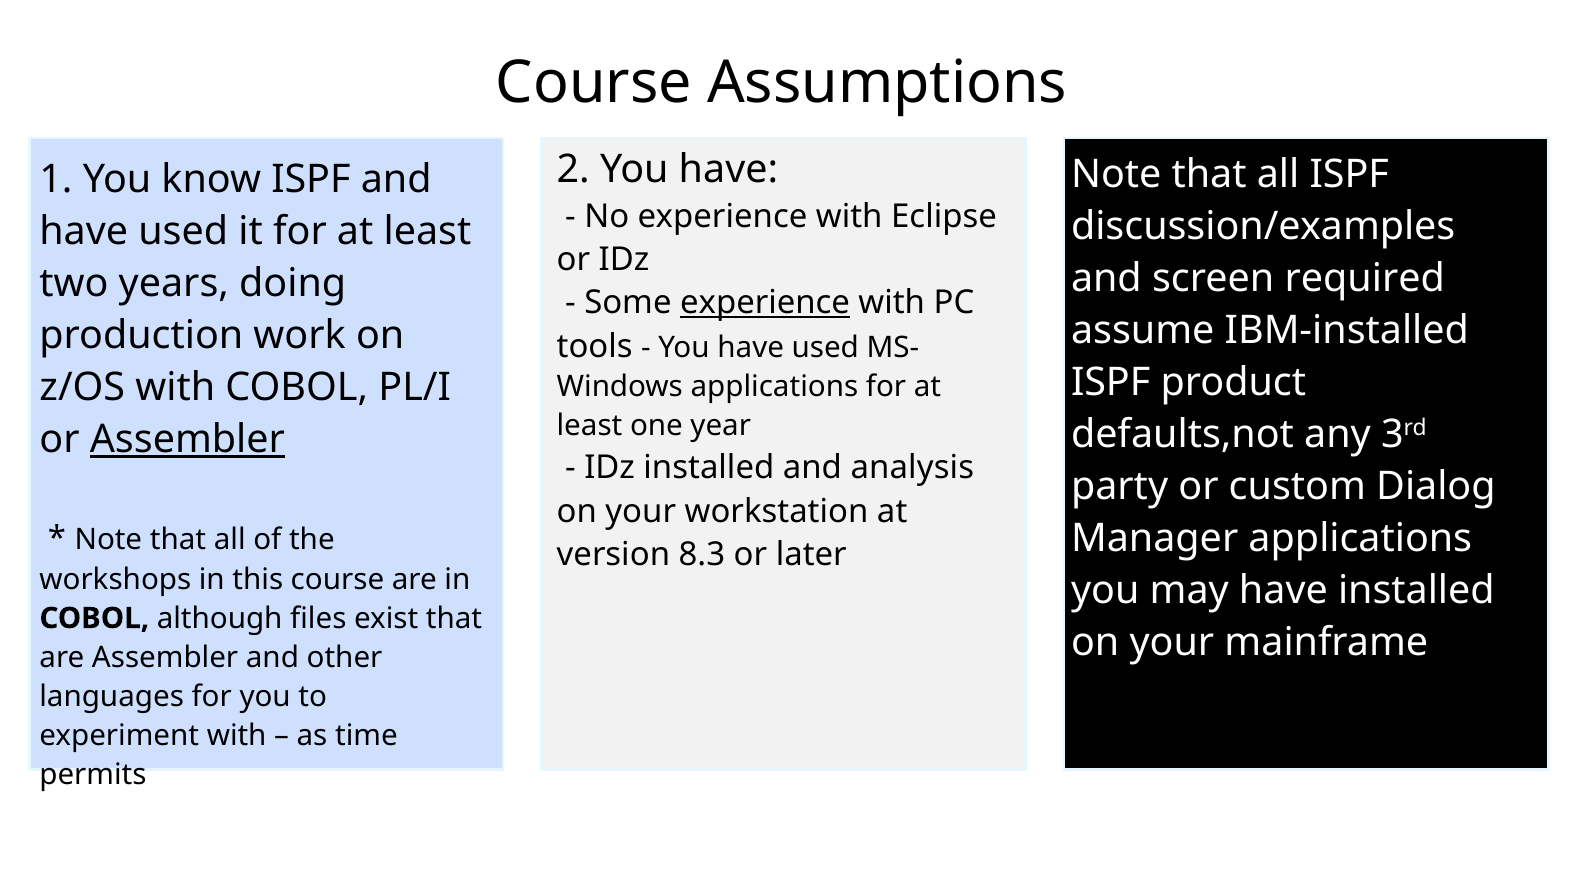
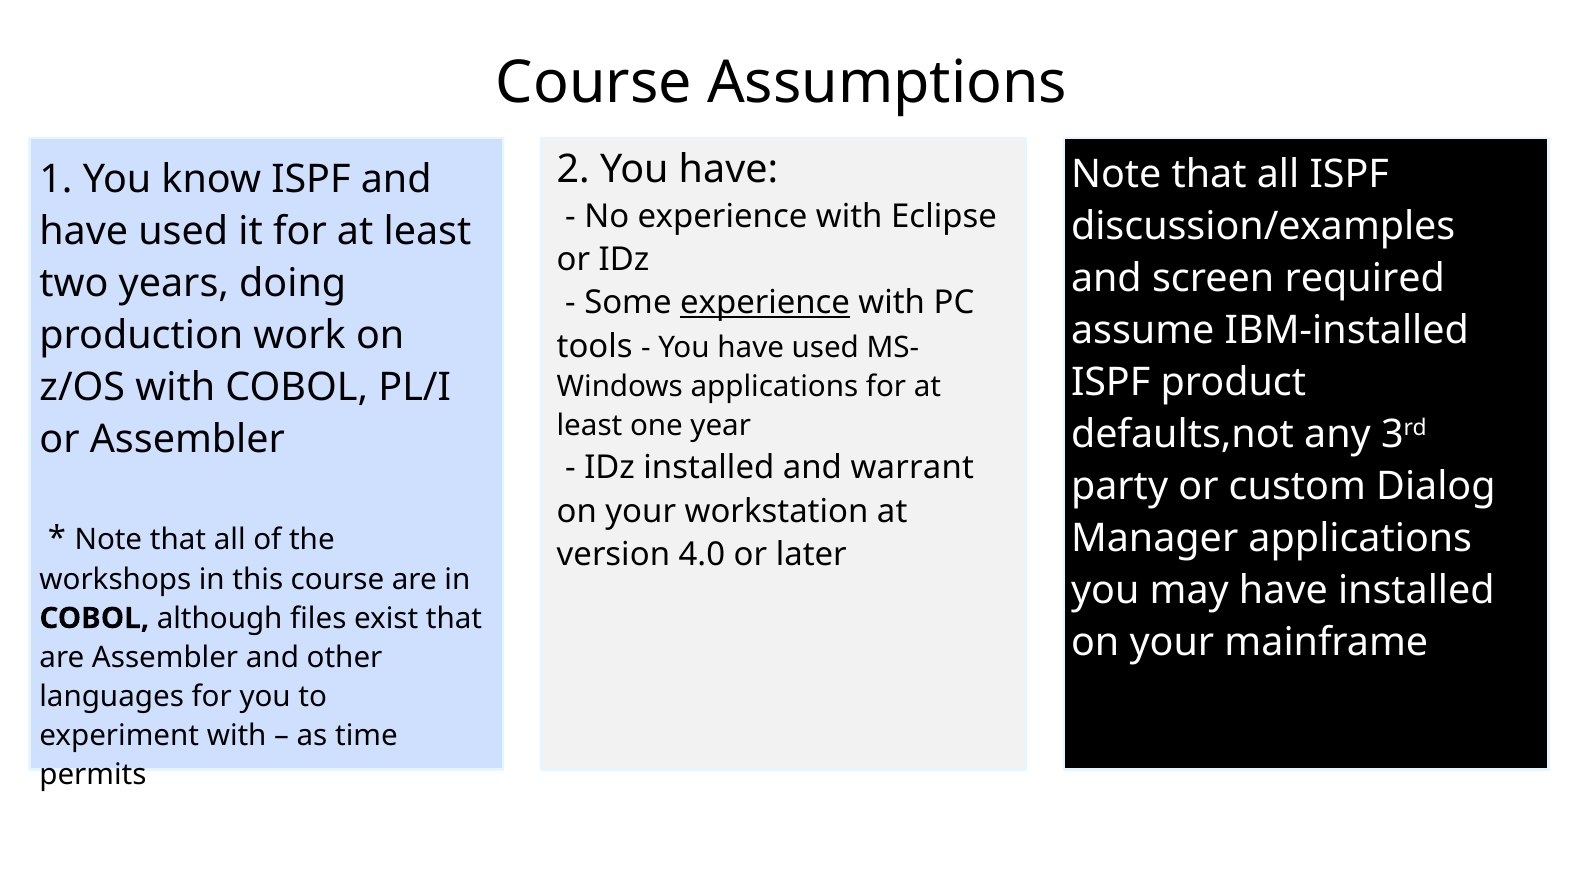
Assembler at (187, 439) underline: present -> none
analysis: analysis -> warrant
8.3: 8.3 -> 4.0
